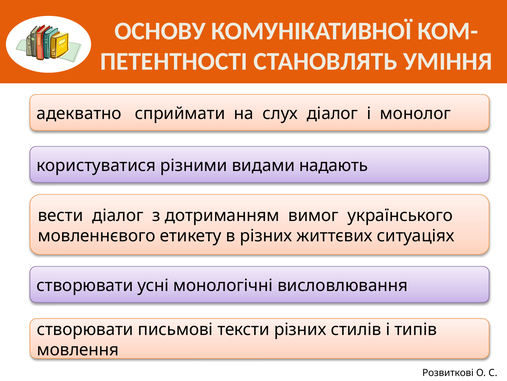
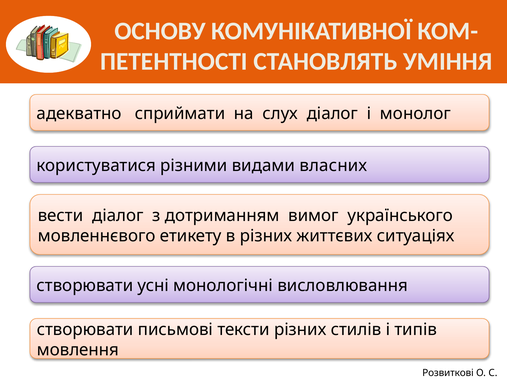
надають: надають -> власних
